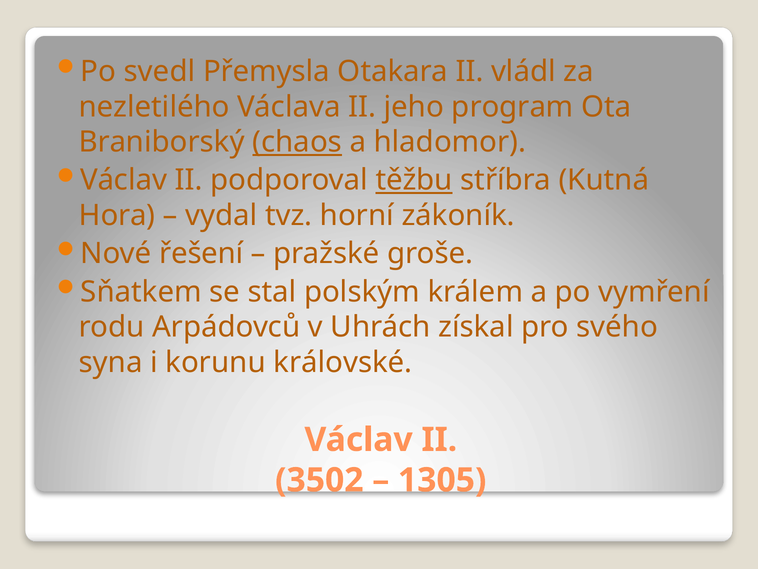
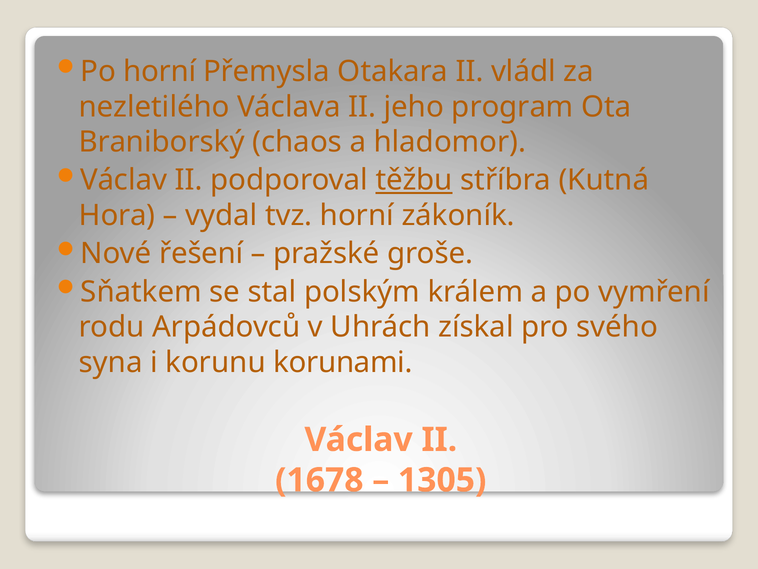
Po svedl: svedl -> horní
chaos underline: present -> none
královské: královské -> korunami
3502: 3502 -> 1678
